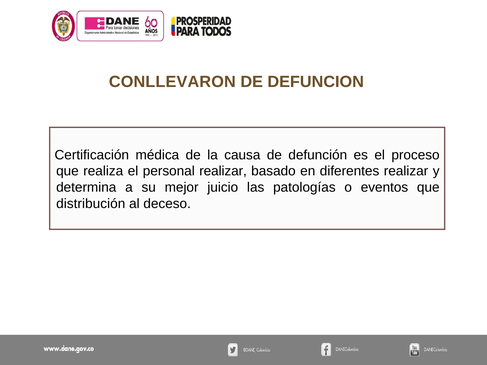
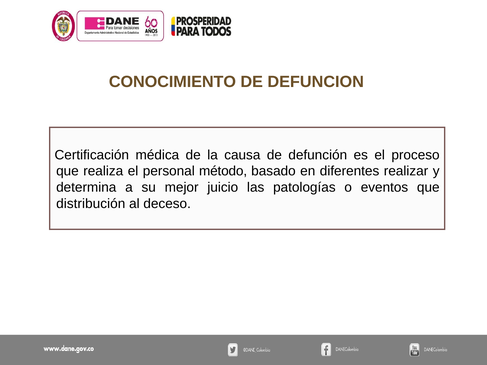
CONLLEVARON: CONLLEVARON -> CONOCIMIENTO
personal realizar: realizar -> método
